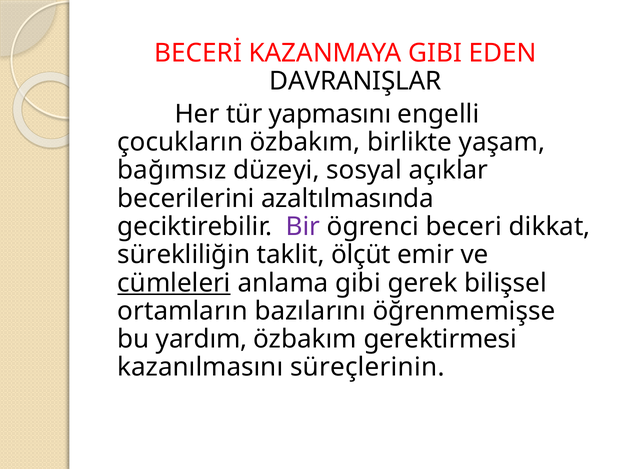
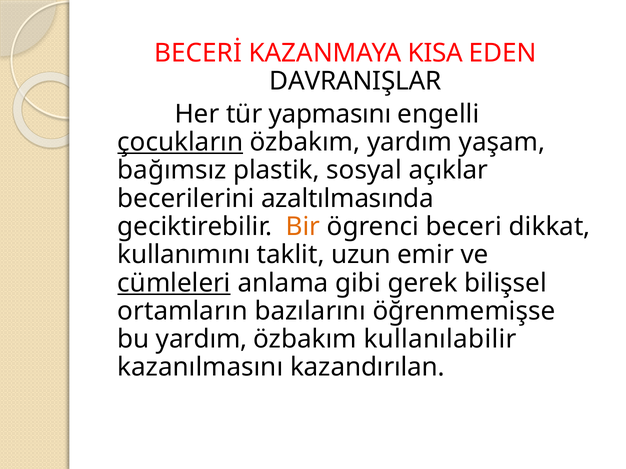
KAZANMAYA GIBI: GIBI -> KISA
çocukların underline: none -> present
özbakım birlikte: birlikte -> yardım
düzeyi: düzeyi -> plastik
Bir colour: purple -> orange
sürekliliğin: sürekliliğin -> kullanımını
ölçüt: ölçüt -> uzun
gerektirmesi: gerektirmesi -> kullanılabilir
süreçlerinin: süreçlerinin -> kazandırılan
